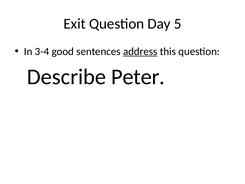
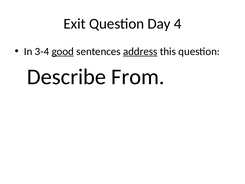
5: 5 -> 4
good underline: none -> present
Peter: Peter -> From
